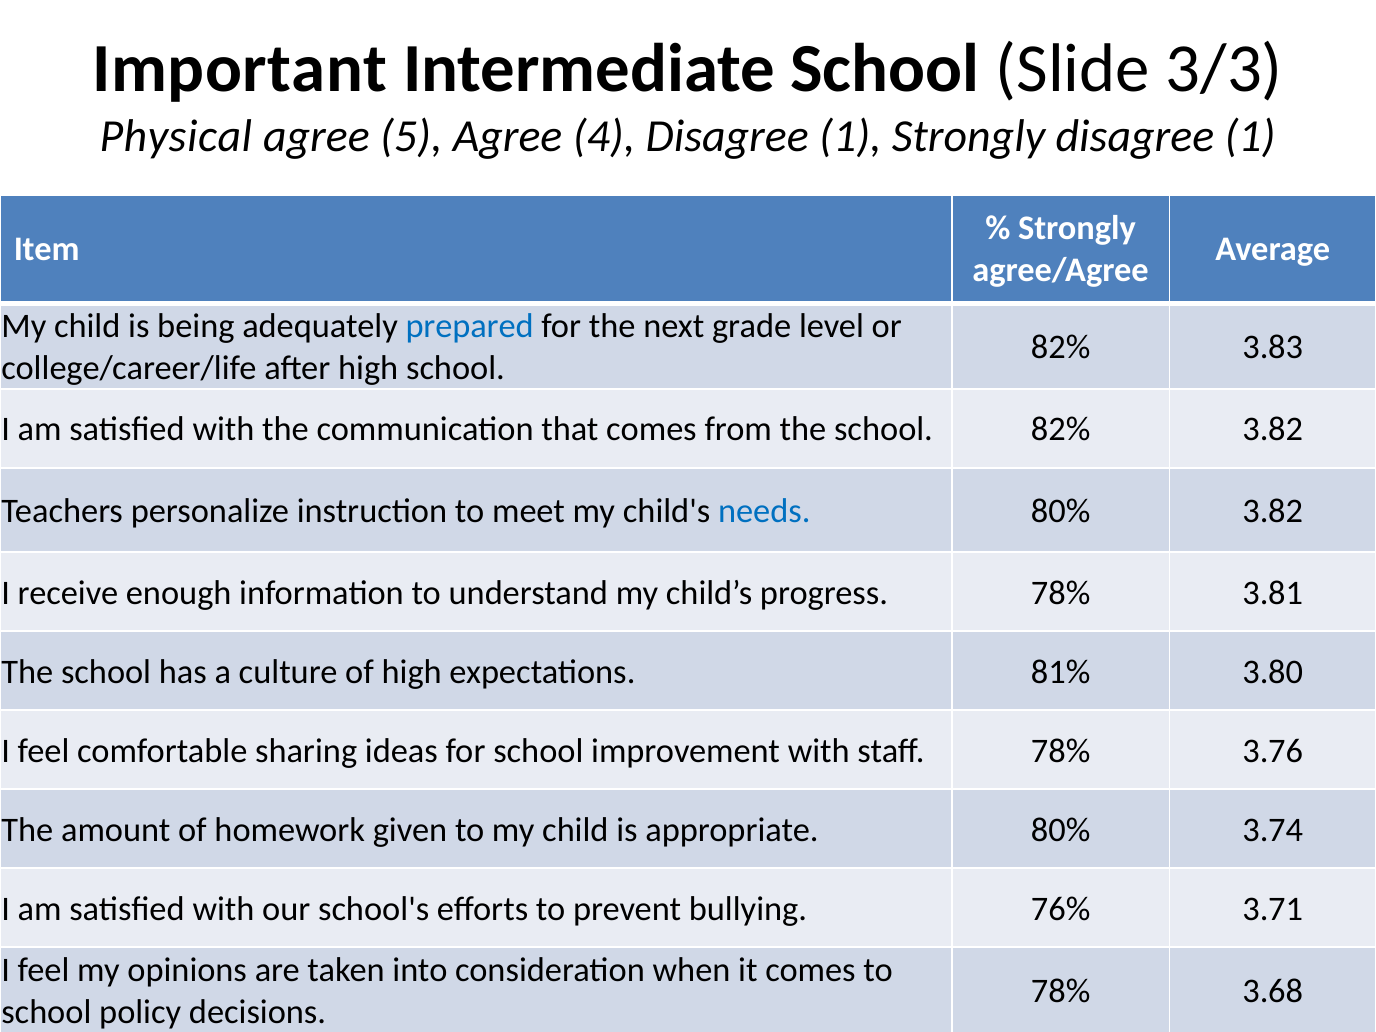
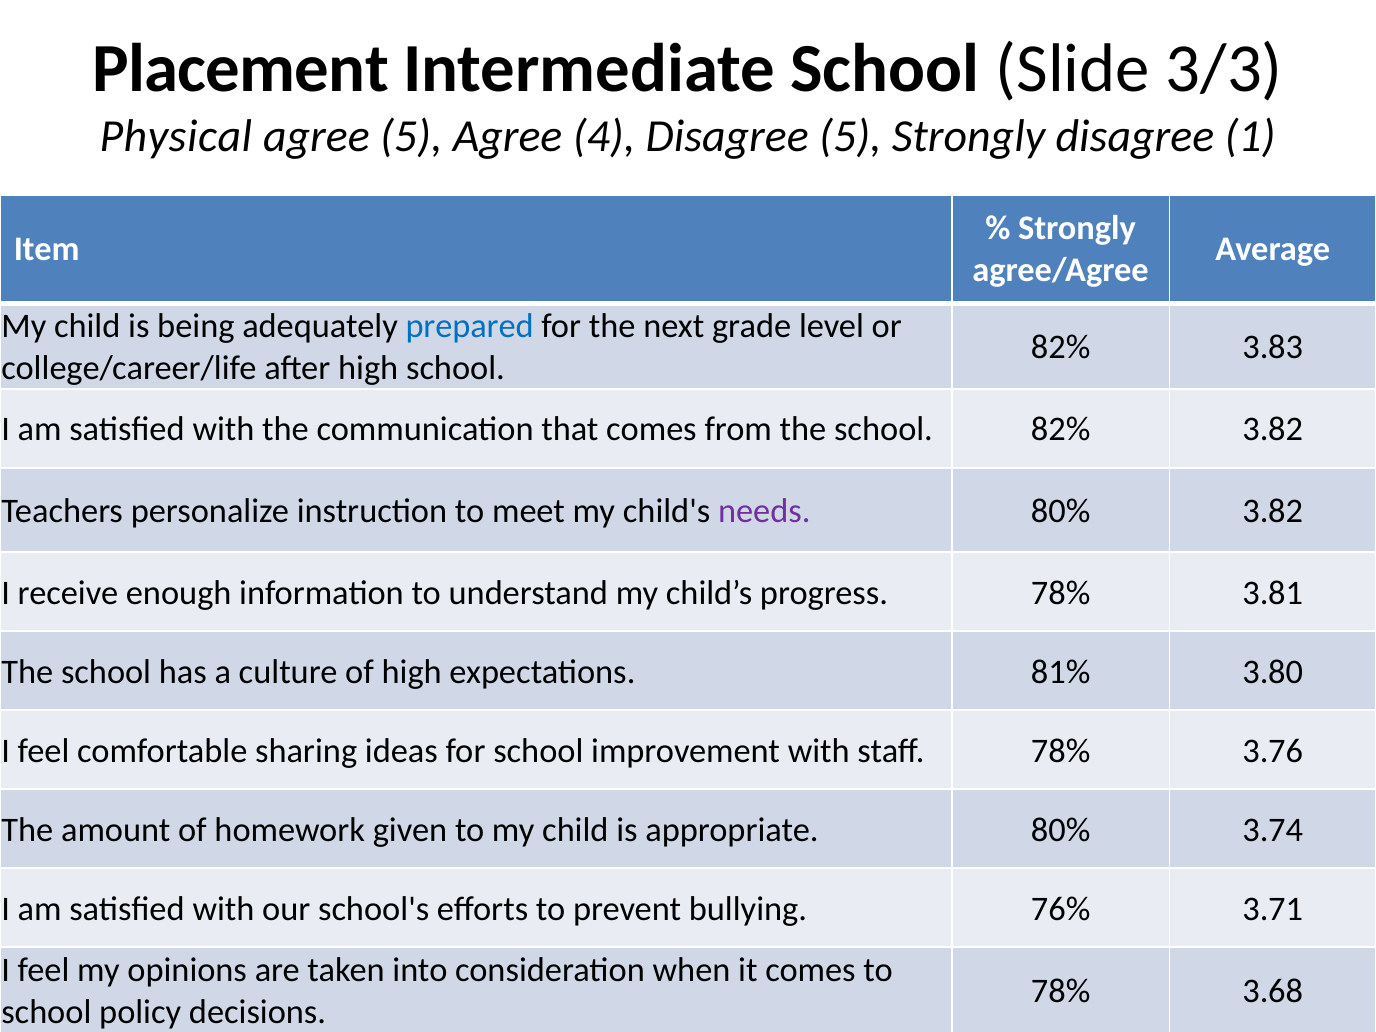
Important: Important -> Placement
4 Disagree 1: 1 -> 5
needs colour: blue -> purple
